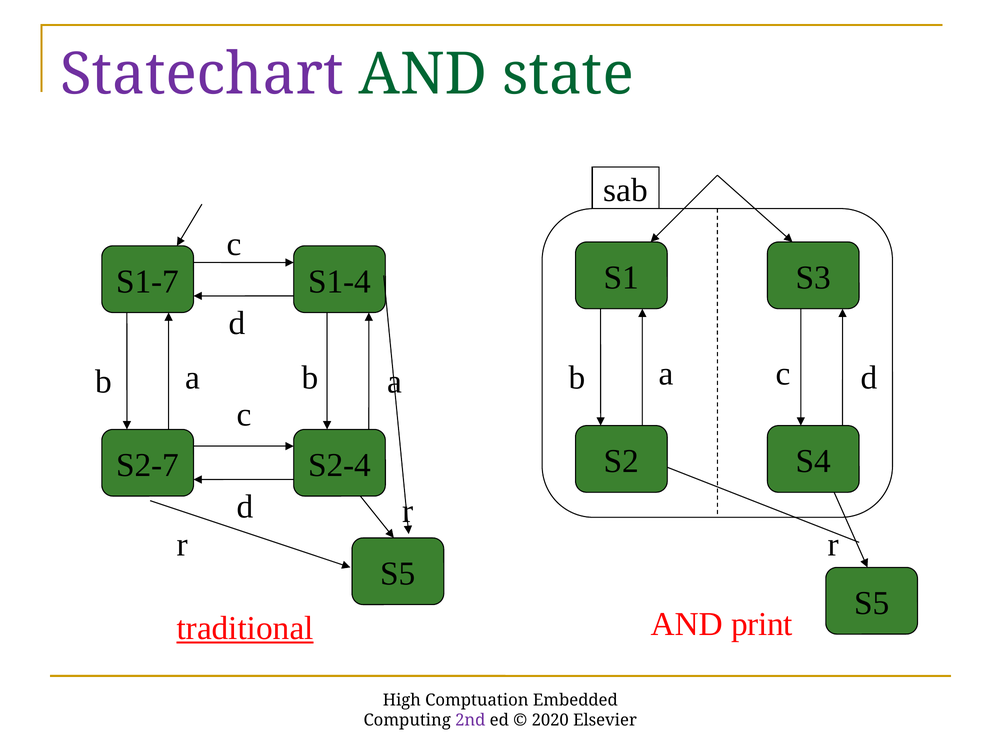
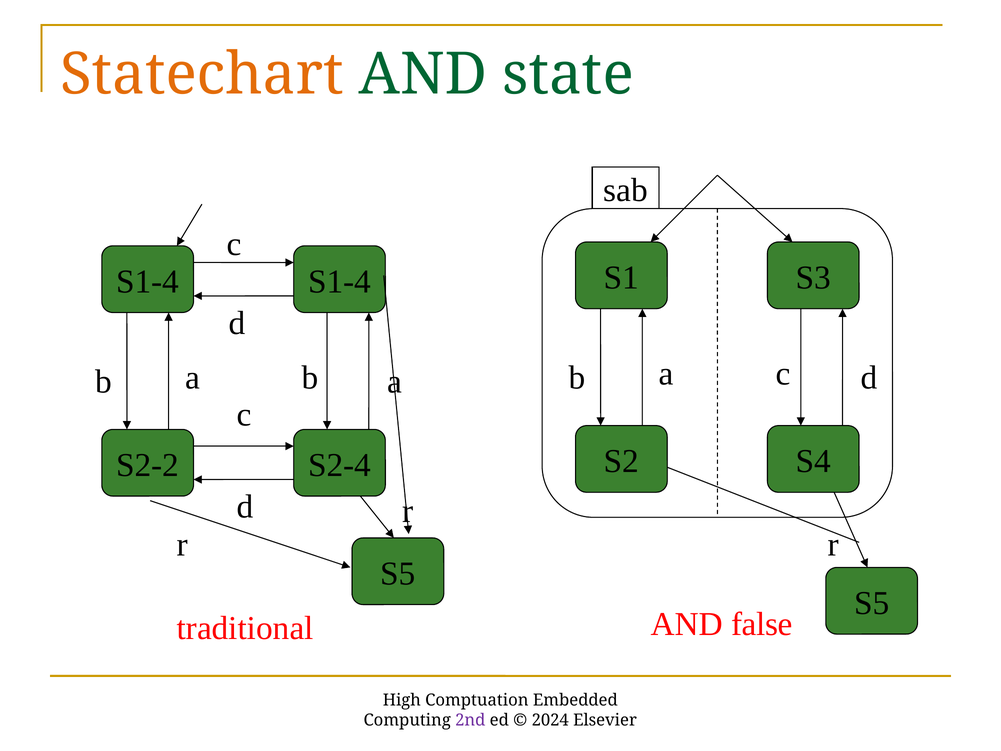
Statechart colour: purple -> orange
S1-7 at (148, 281): S1-7 -> S1-4
S2-7: S2-7 -> S2-2
print: print -> false
traditional underline: present -> none
2020: 2020 -> 2024
